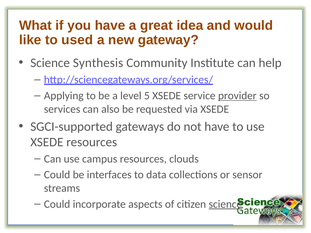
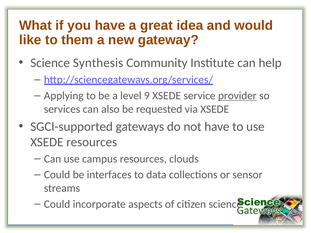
used: used -> them
5: 5 -> 9
science at (225, 204) underline: present -> none
